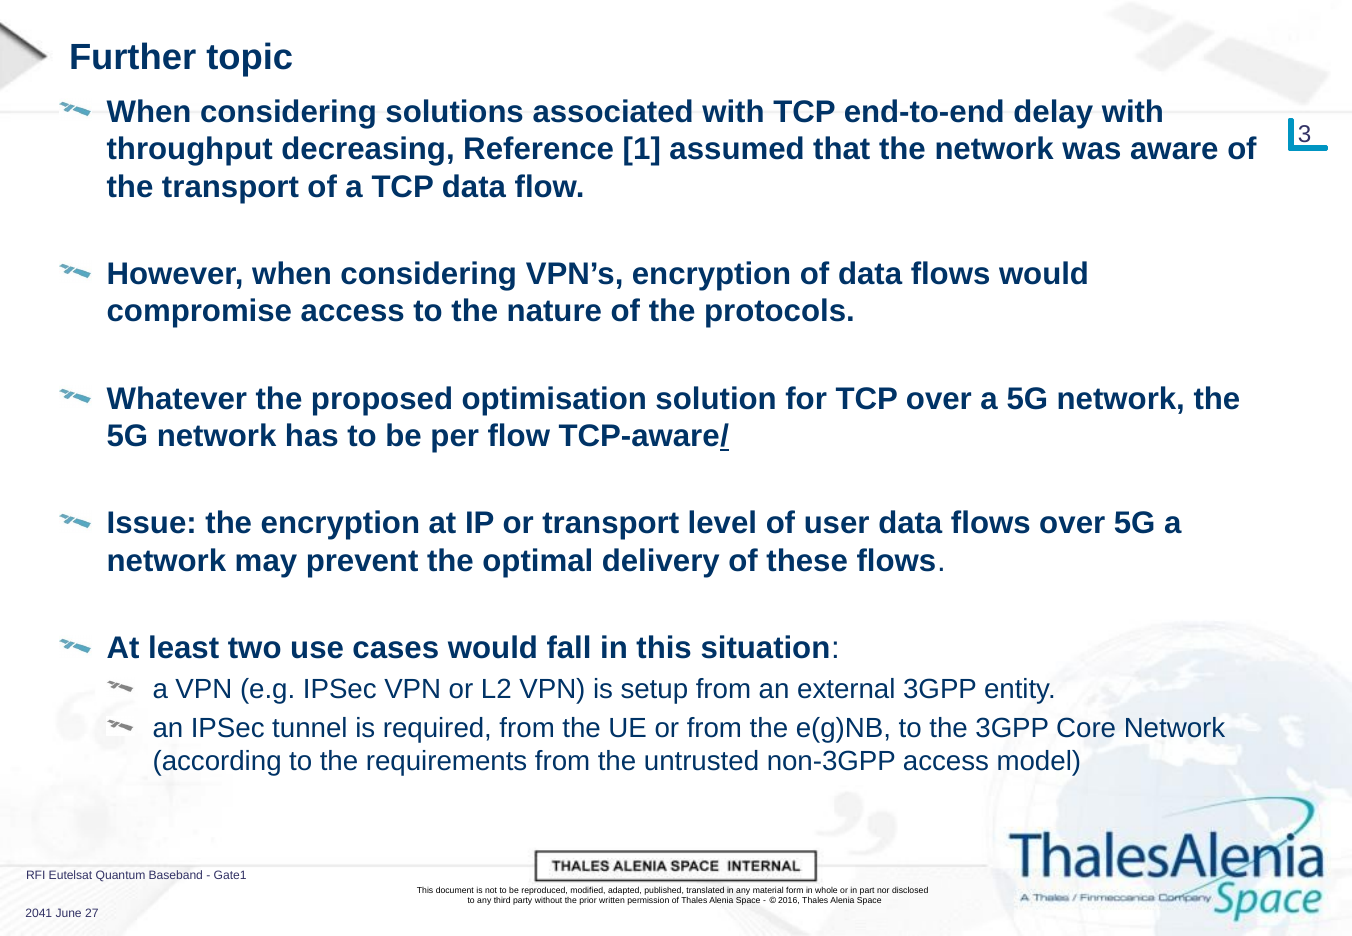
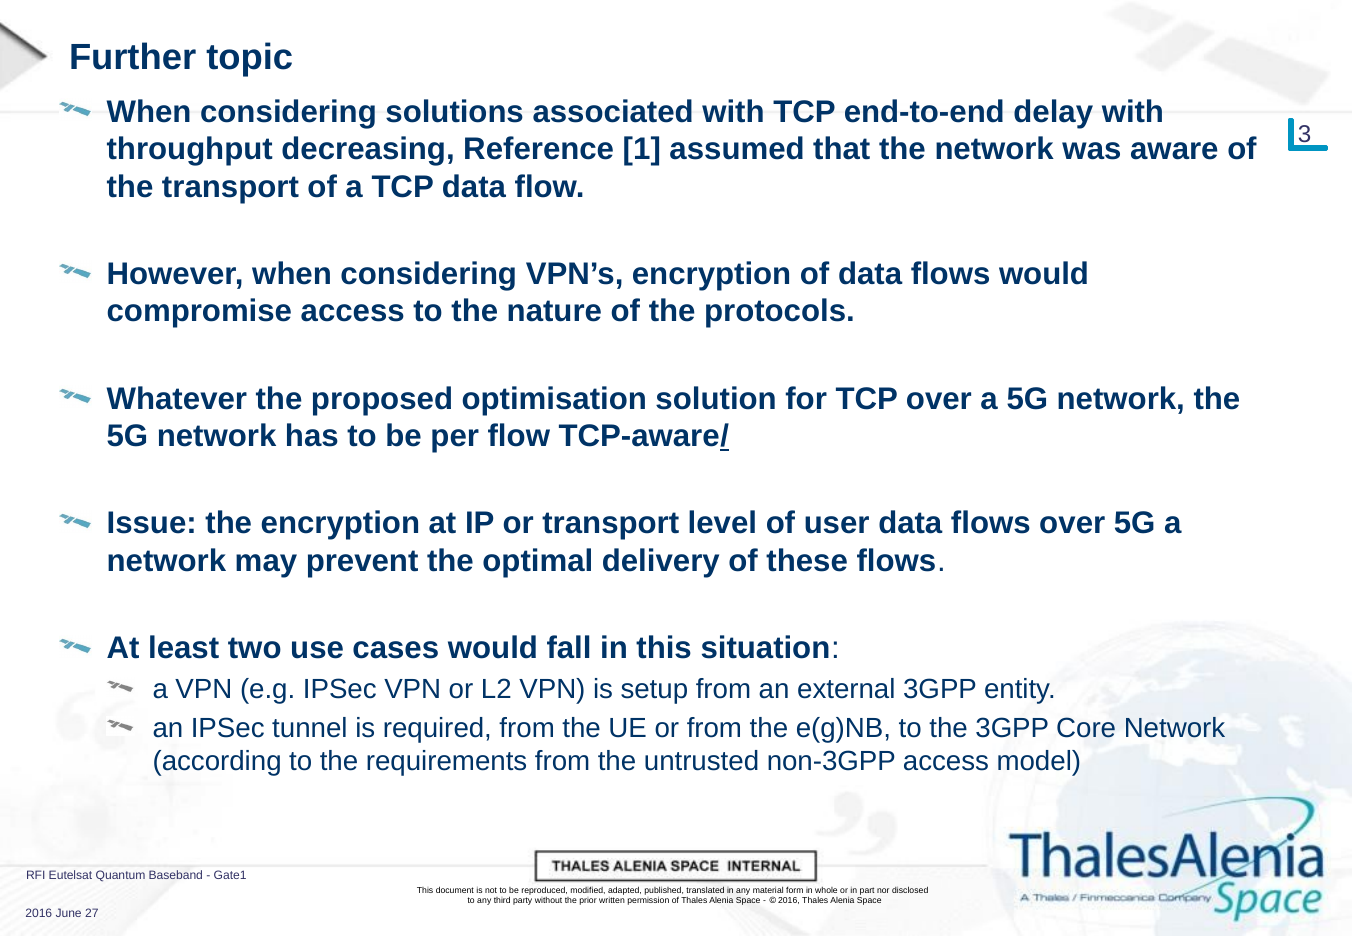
2041 at (39, 913): 2041 -> 2016
